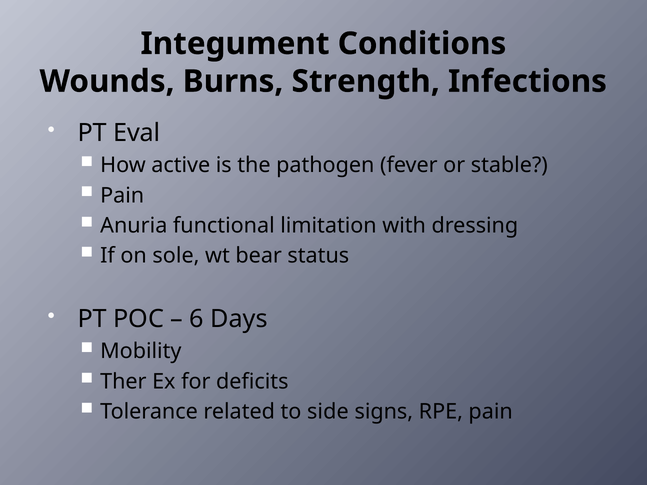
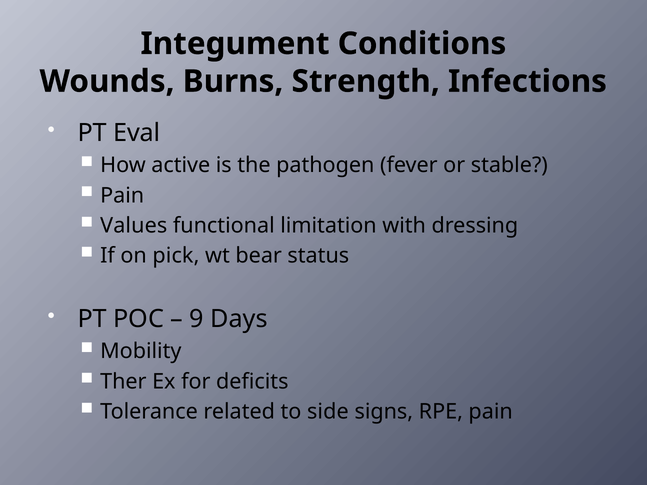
Anuria: Anuria -> Values
sole: sole -> pick
6: 6 -> 9
